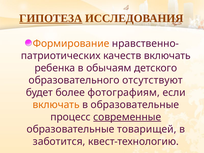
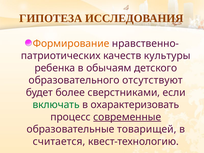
ГИПОТЕЗА underline: present -> none
качеств включать: включать -> культуры
фотографиям: фотографиям -> сверстниками
включать at (56, 105) colour: orange -> green
в образовательные: образовательные -> охарактеризовать
заботится: заботится -> считается
